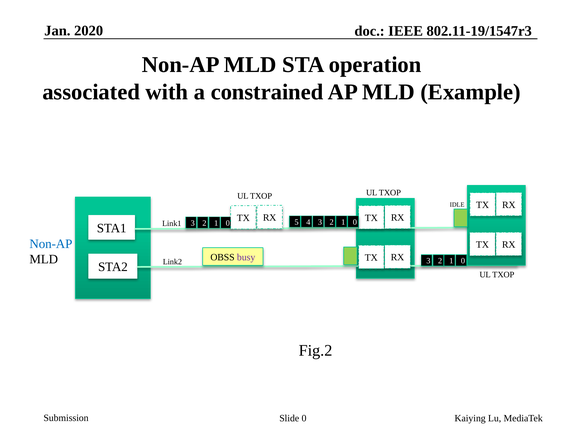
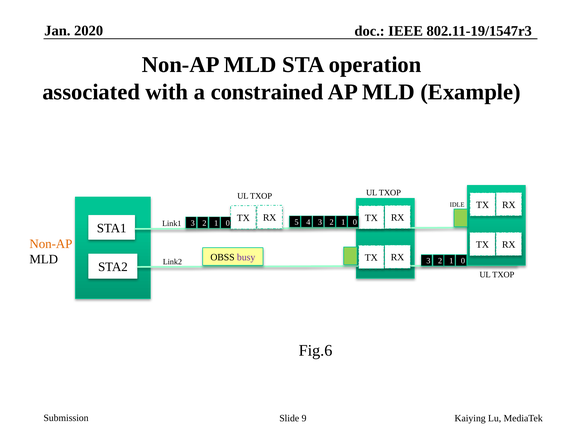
Non-AP at (51, 244) colour: blue -> orange
Fig.2: Fig.2 -> Fig.6
Slide 0: 0 -> 9
